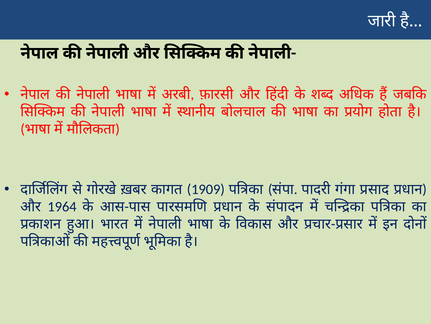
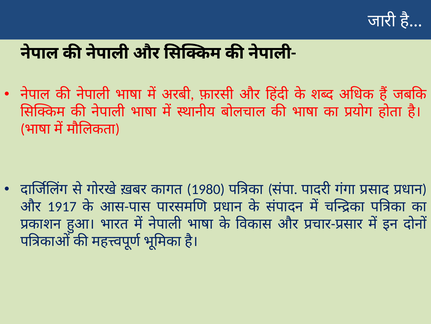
1909: 1909 -> 1980
1964: 1964 -> 1917
